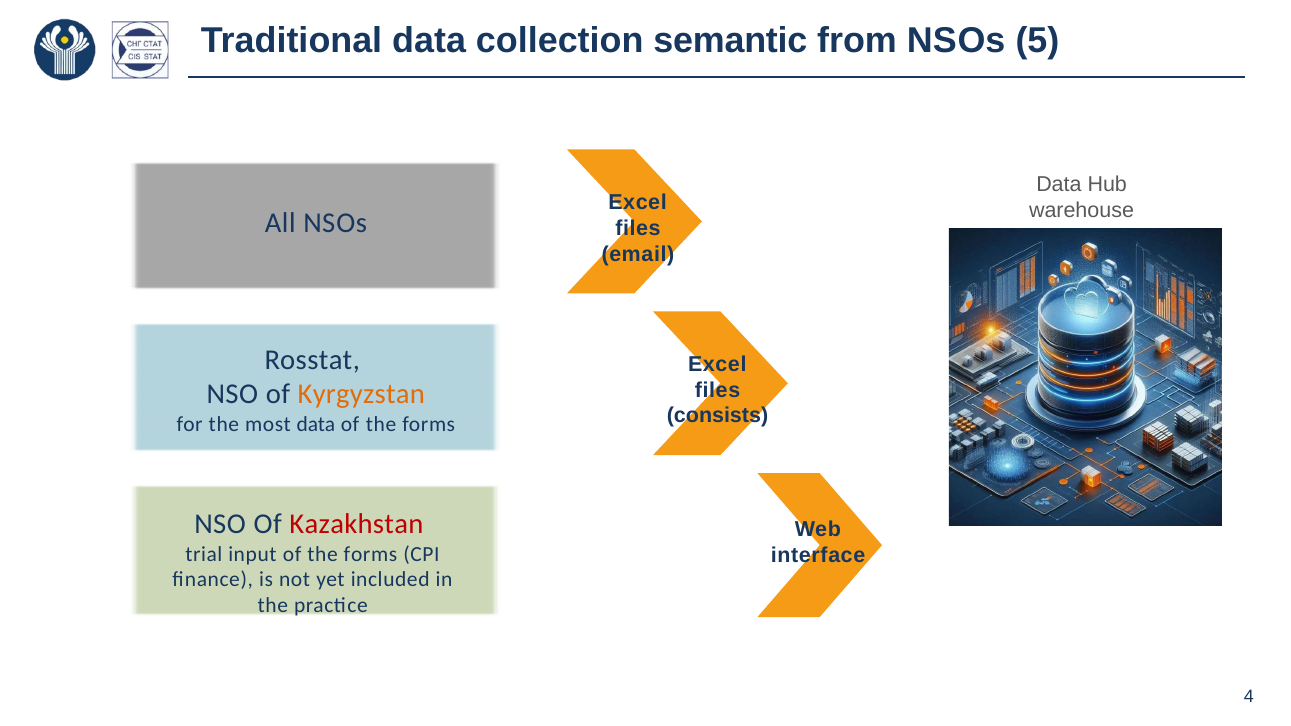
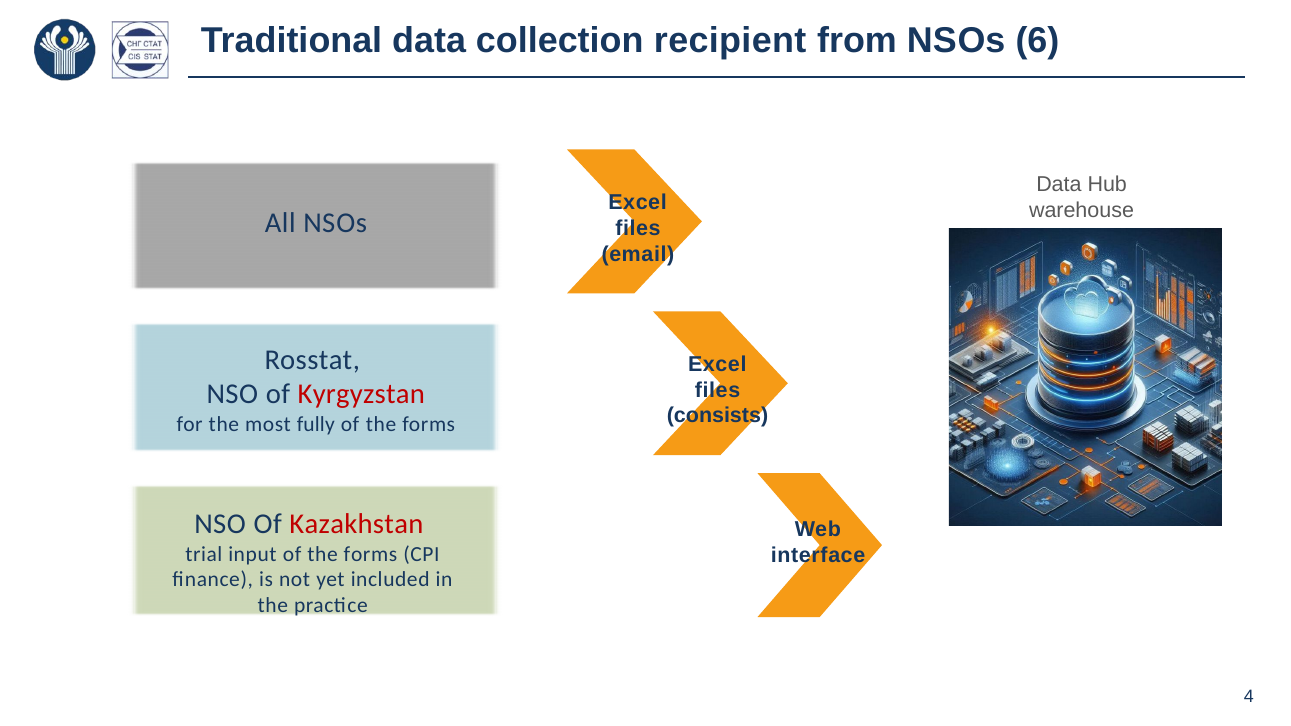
semantic: semantic -> recipient
5: 5 -> 6
Kyrgyzstan colour: orange -> red
most data: data -> fully
